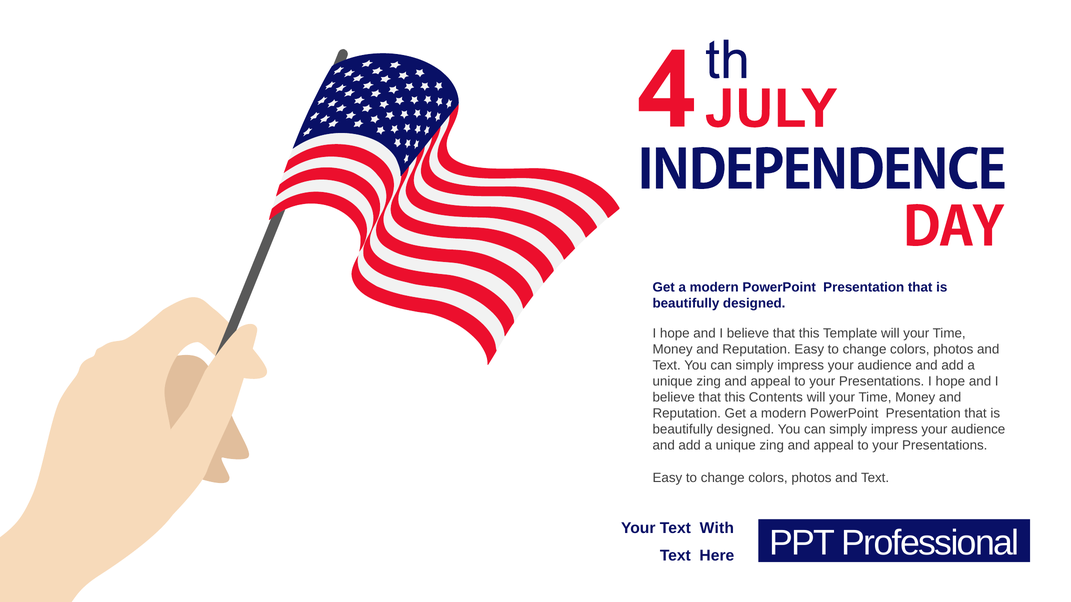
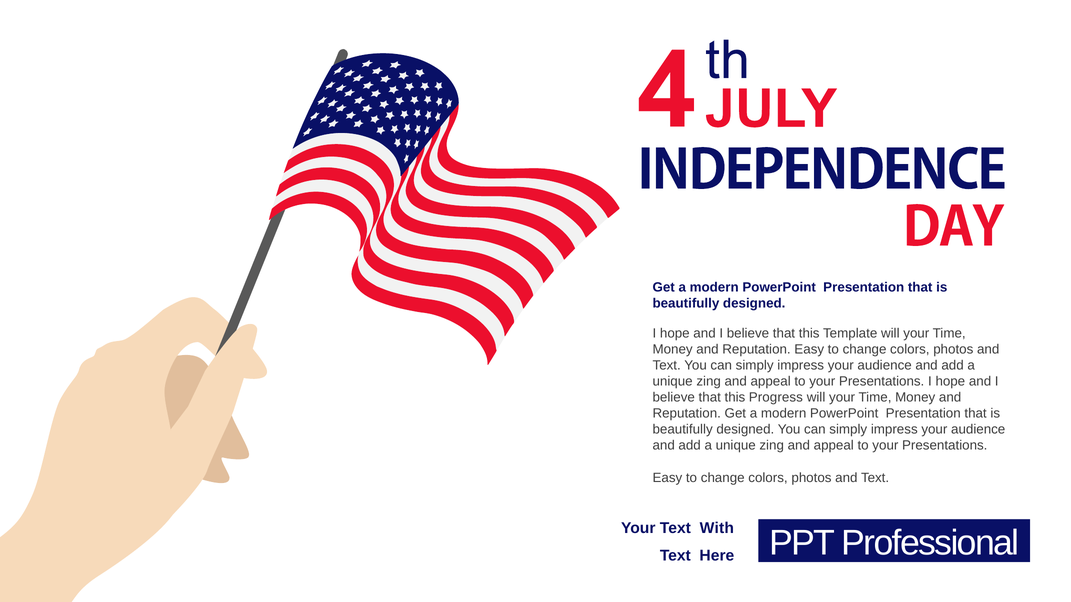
Contents: Contents -> Progress
